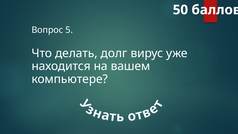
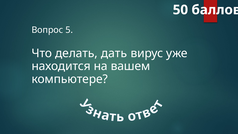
долг: долг -> дать
